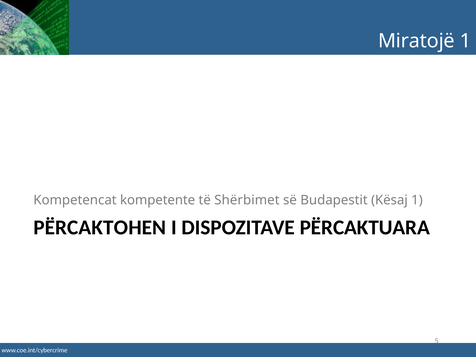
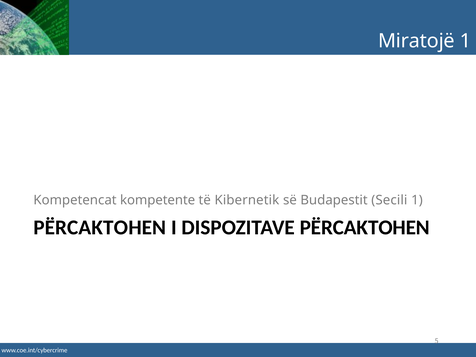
Shërbimet: Shërbimet -> Kibernetik
Kësaj: Kësaj -> Secili
DISPOZITAVE PËRCAKTUARA: PËRCAKTUARA -> PËRCAKTOHEN
